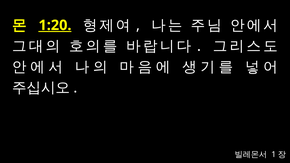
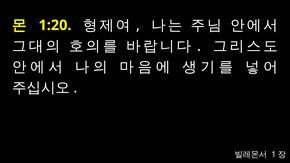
1:20 underline: present -> none
